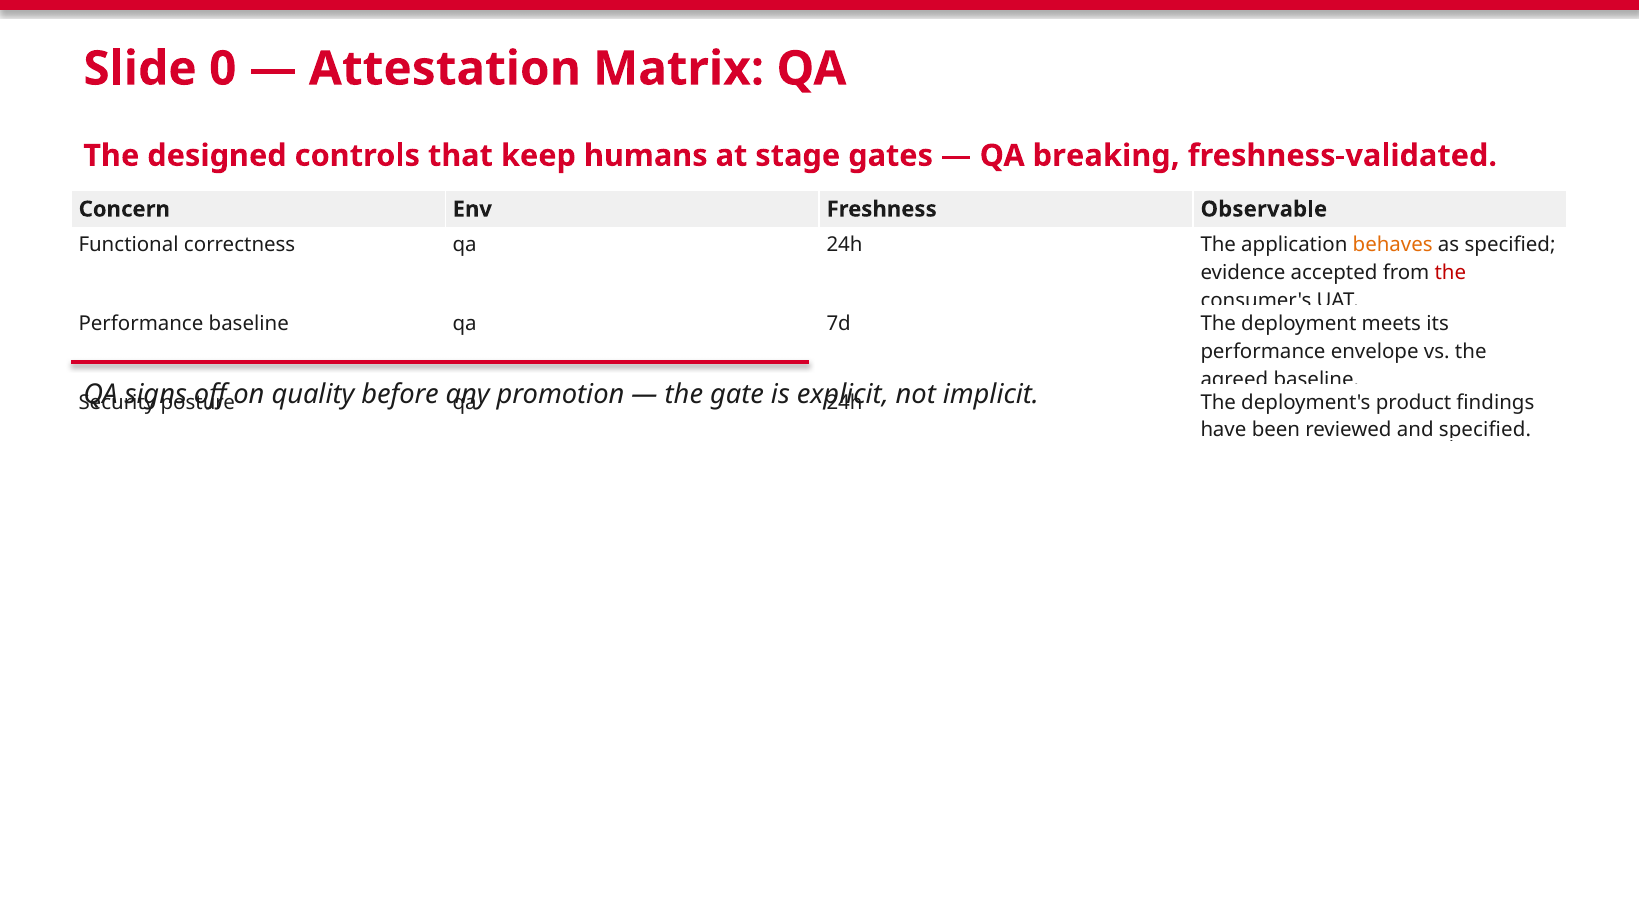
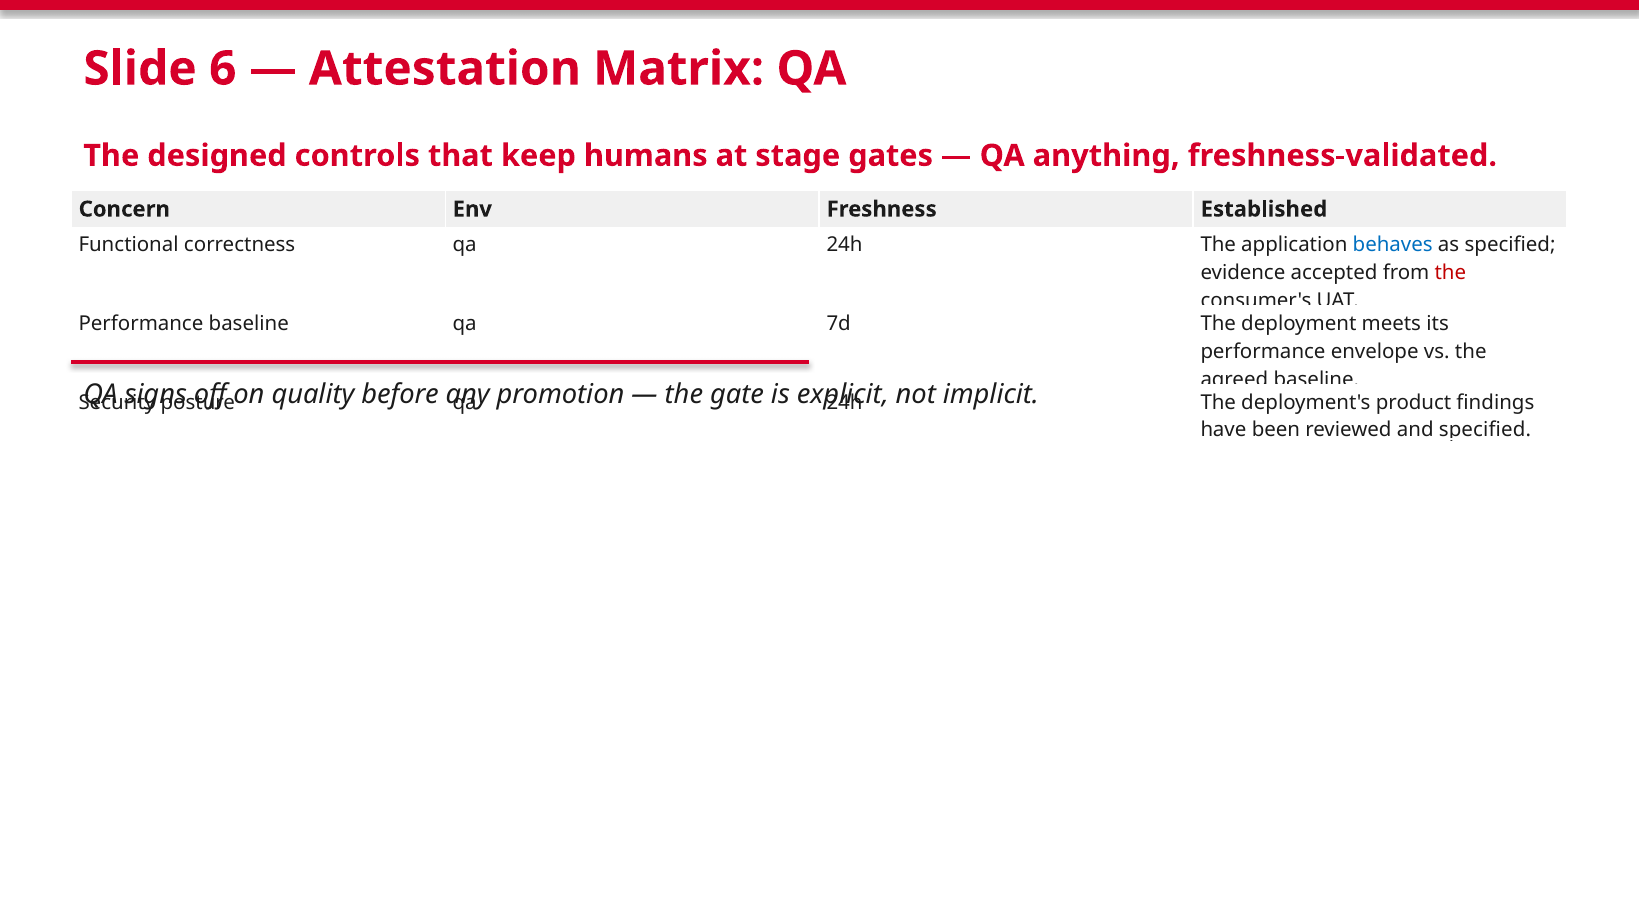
0: 0 -> 6
breaking: breaking -> anything
Observable: Observable -> Established
behaves colour: orange -> blue
